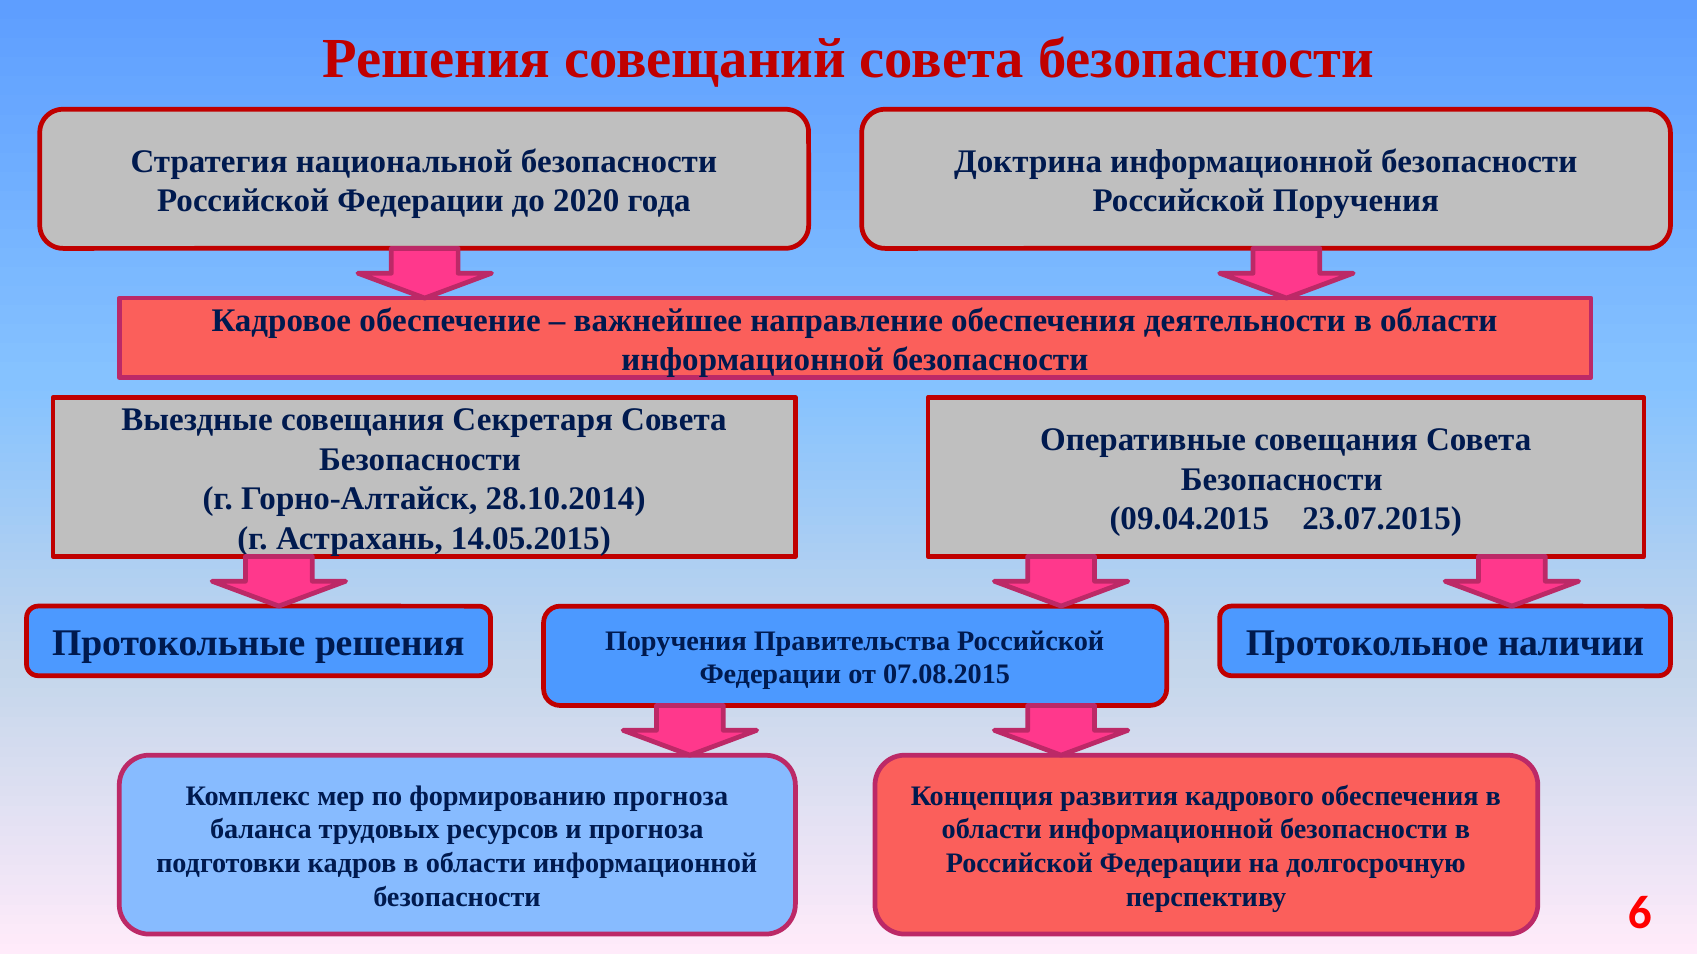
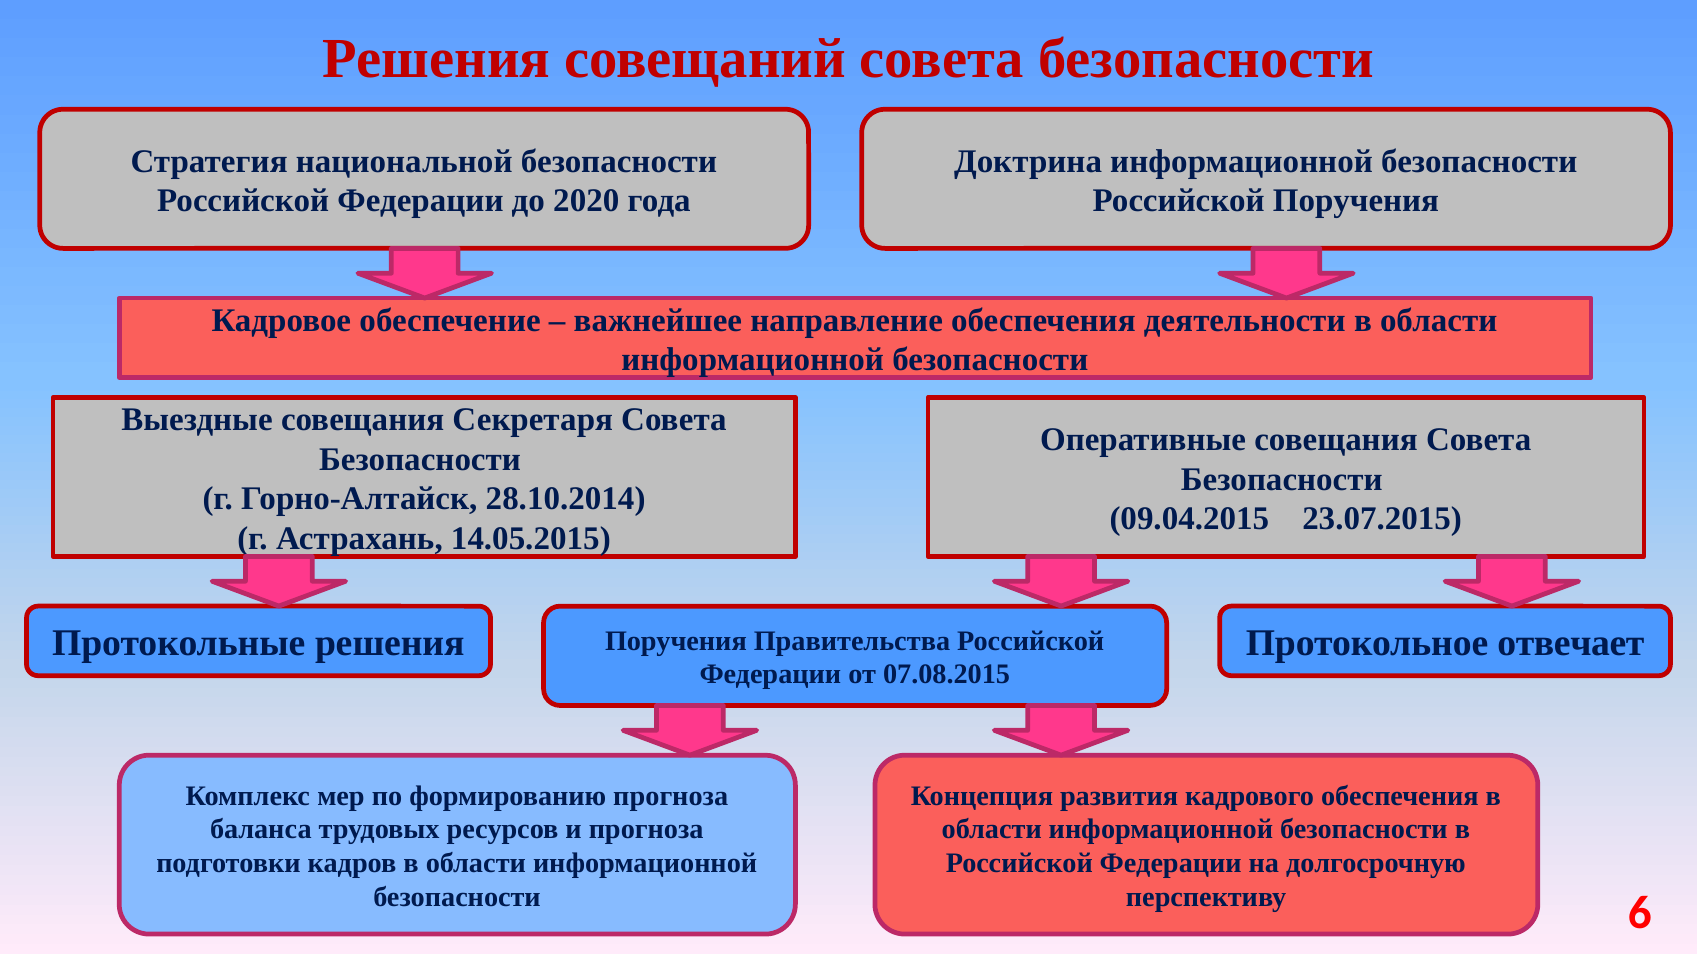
наличии: наличии -> отвечает
